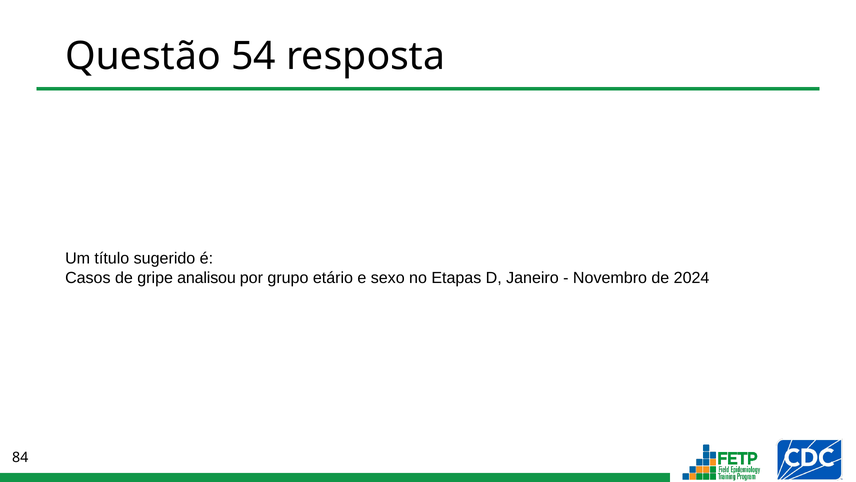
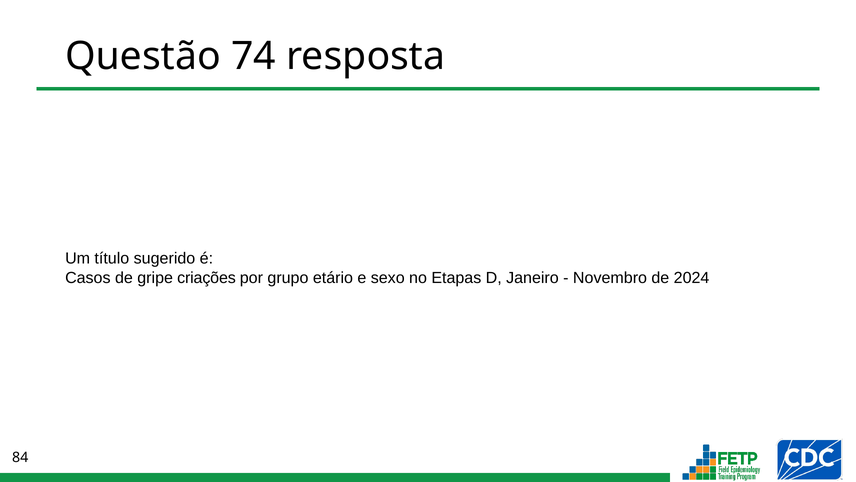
54: 54 -> 74
analisou: analisou -> criações
